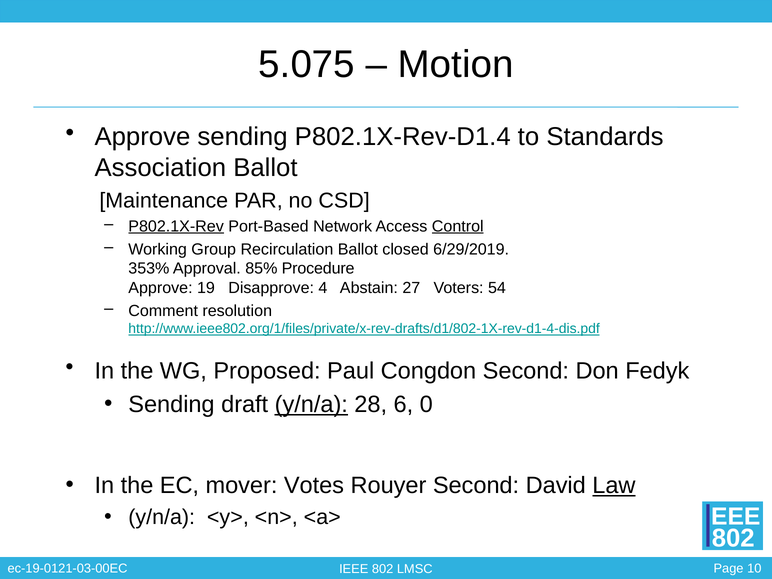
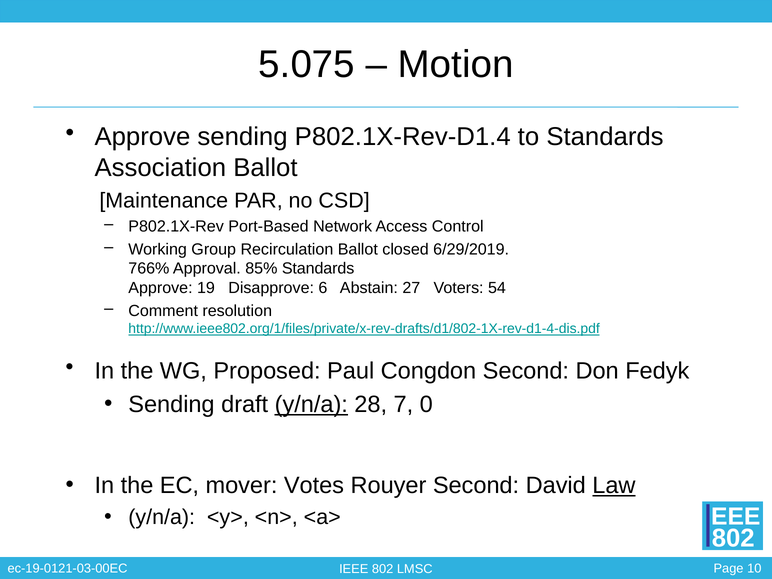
P802.1X-Rev underline: present -> none
Control underline: present -> none
353%: 353% -> 766%
85% Procedure: Procedure -> Standards
4: 4 -> 6
6: 6 -> 7
